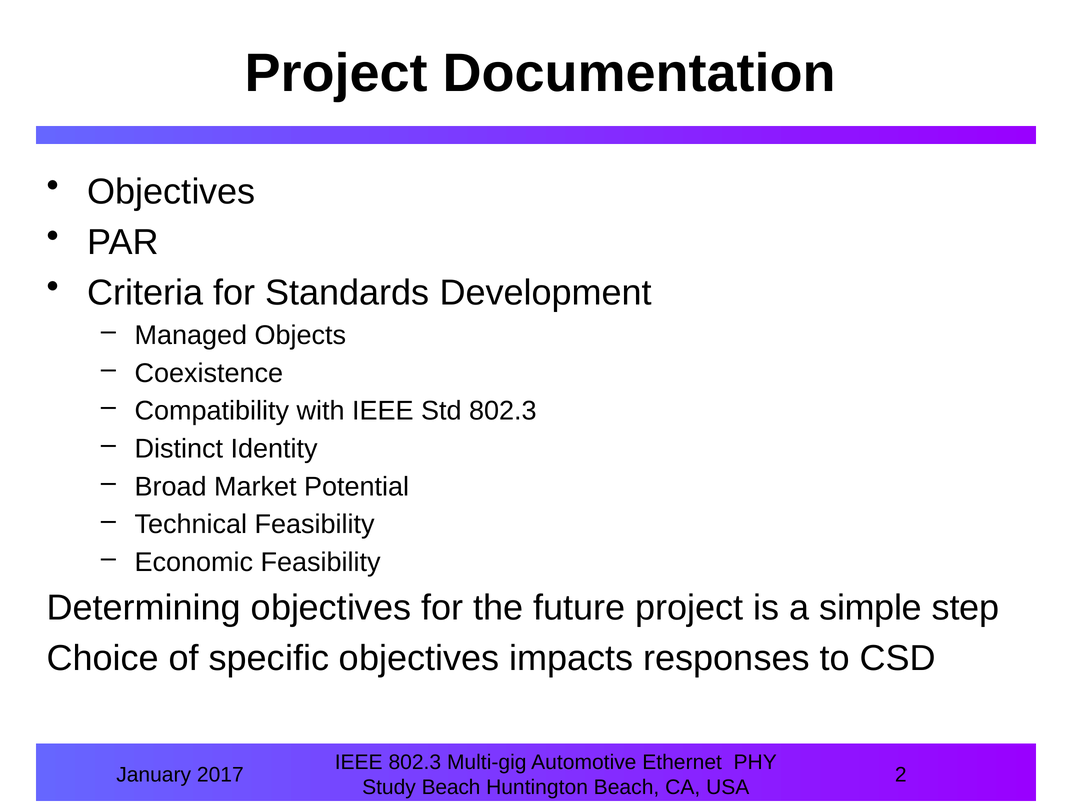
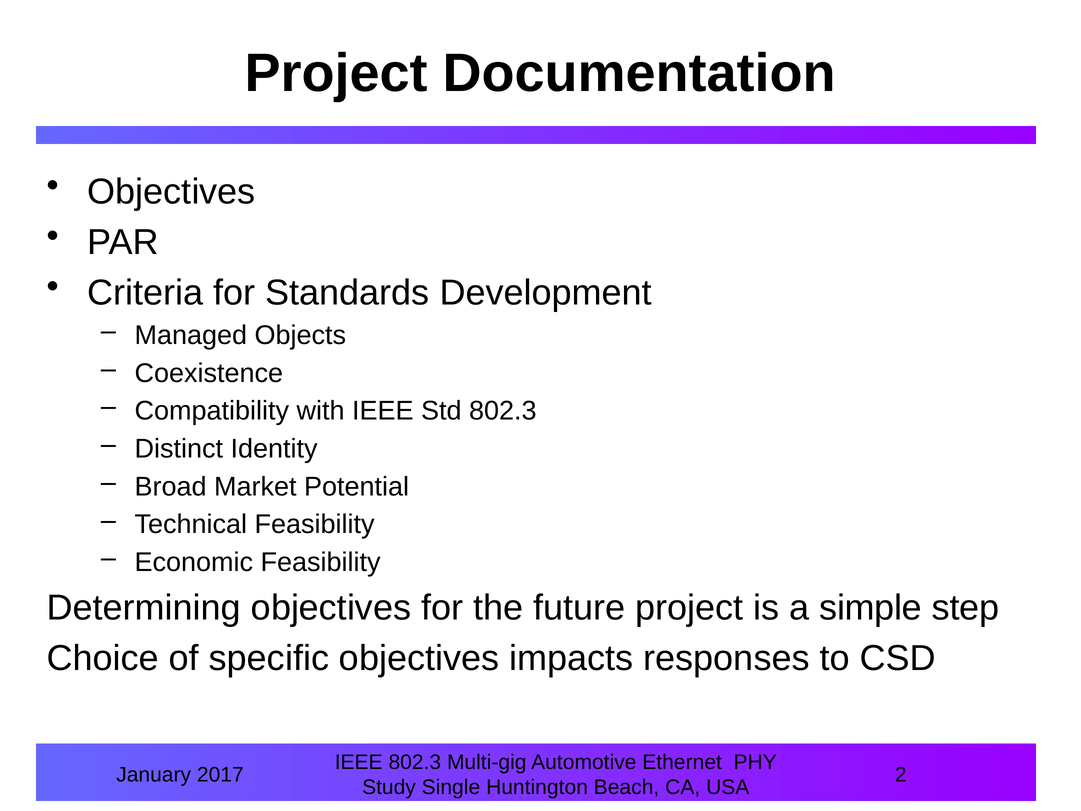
Study Beach: Beach -> Single
